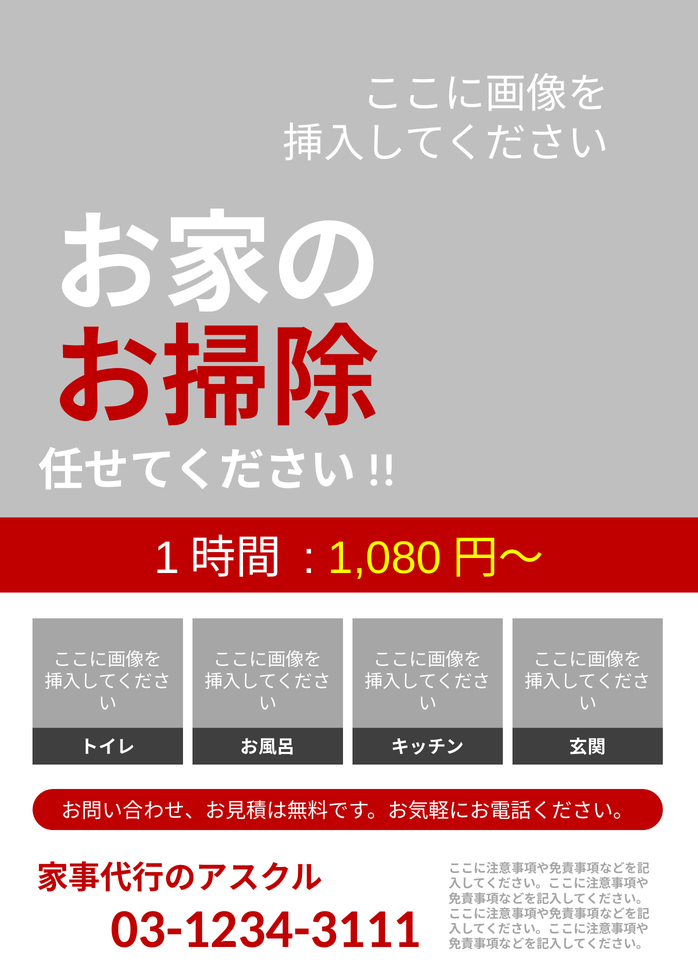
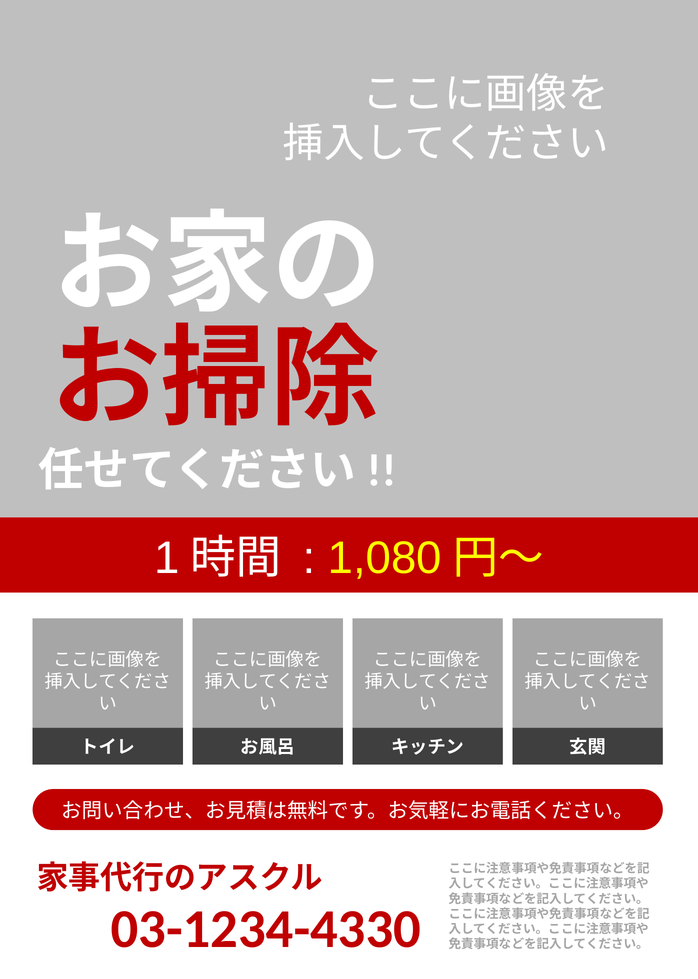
03-1234-3111: 03-1234-3111 -> 03-1234-4330
